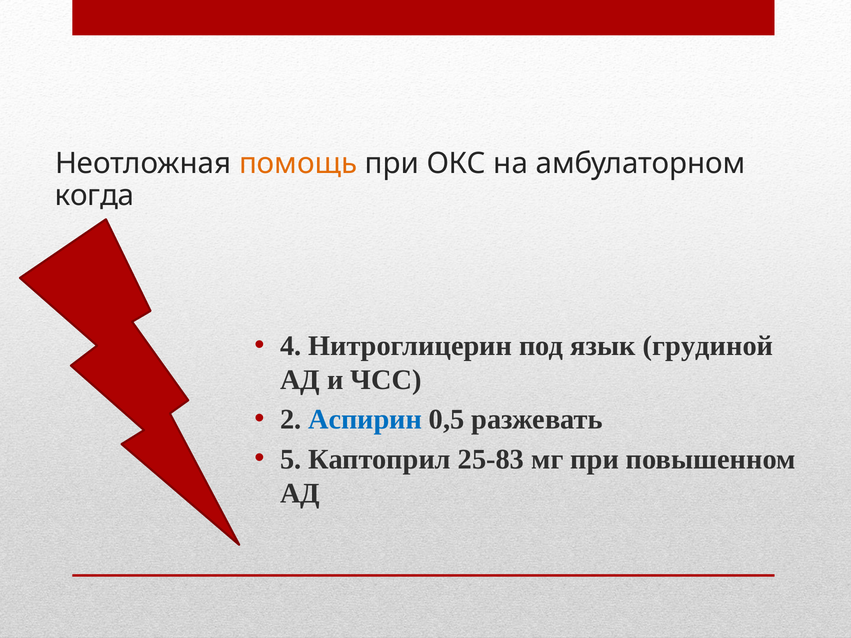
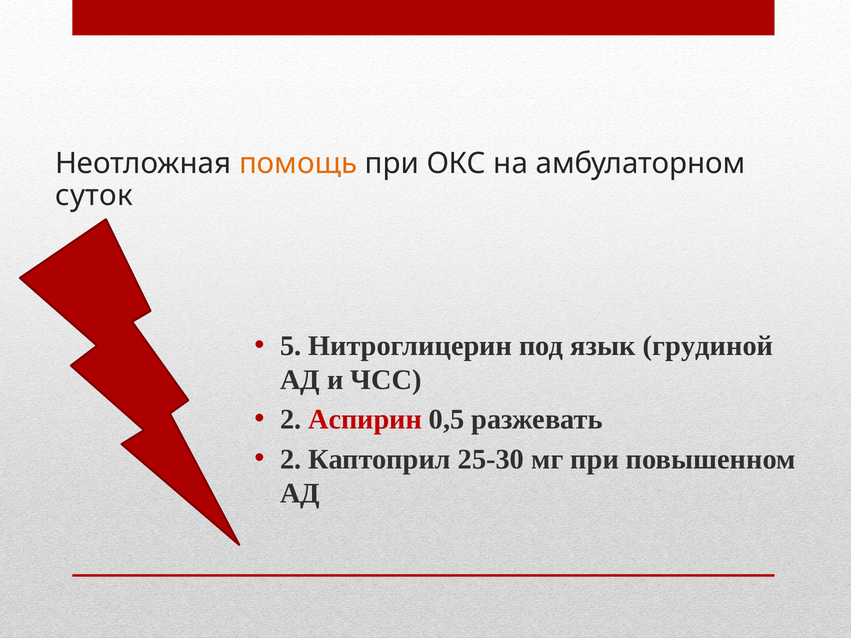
когда: когда -> суток
4: 4 -> 5
Аспирин colour: blue -> red
5 at (291, 459): 5 -> 2
25-83: 25-83 -> 25-30
